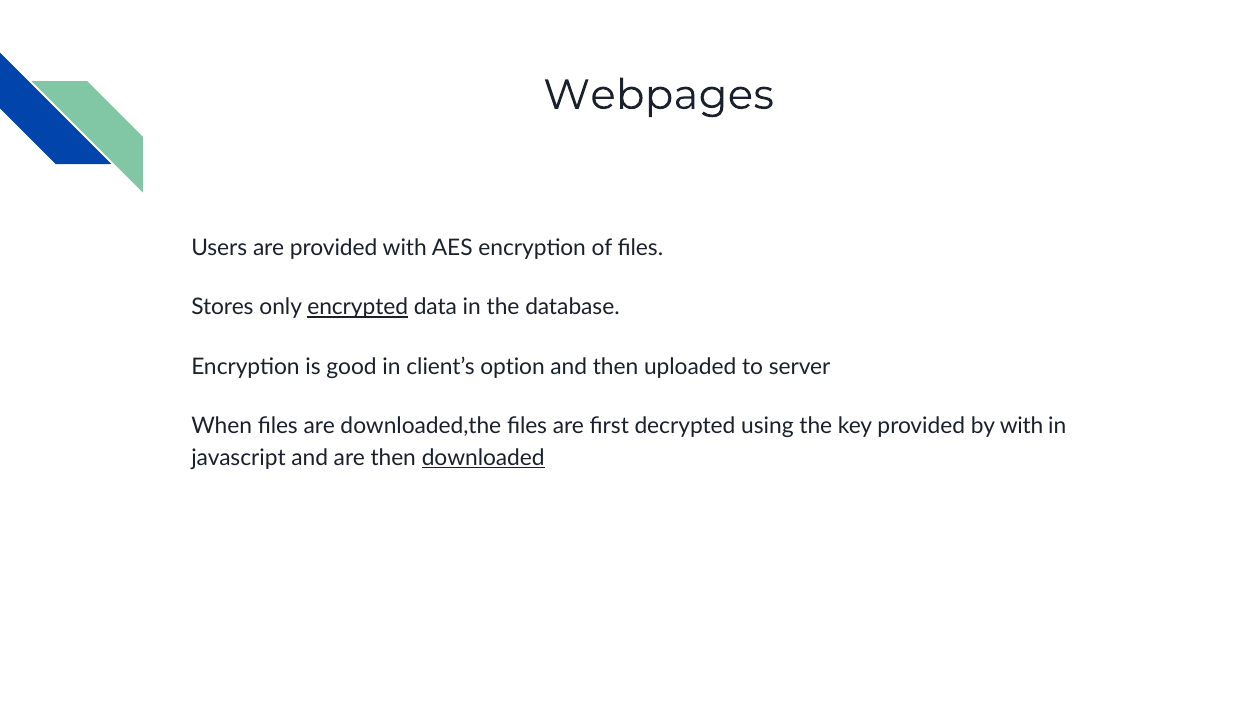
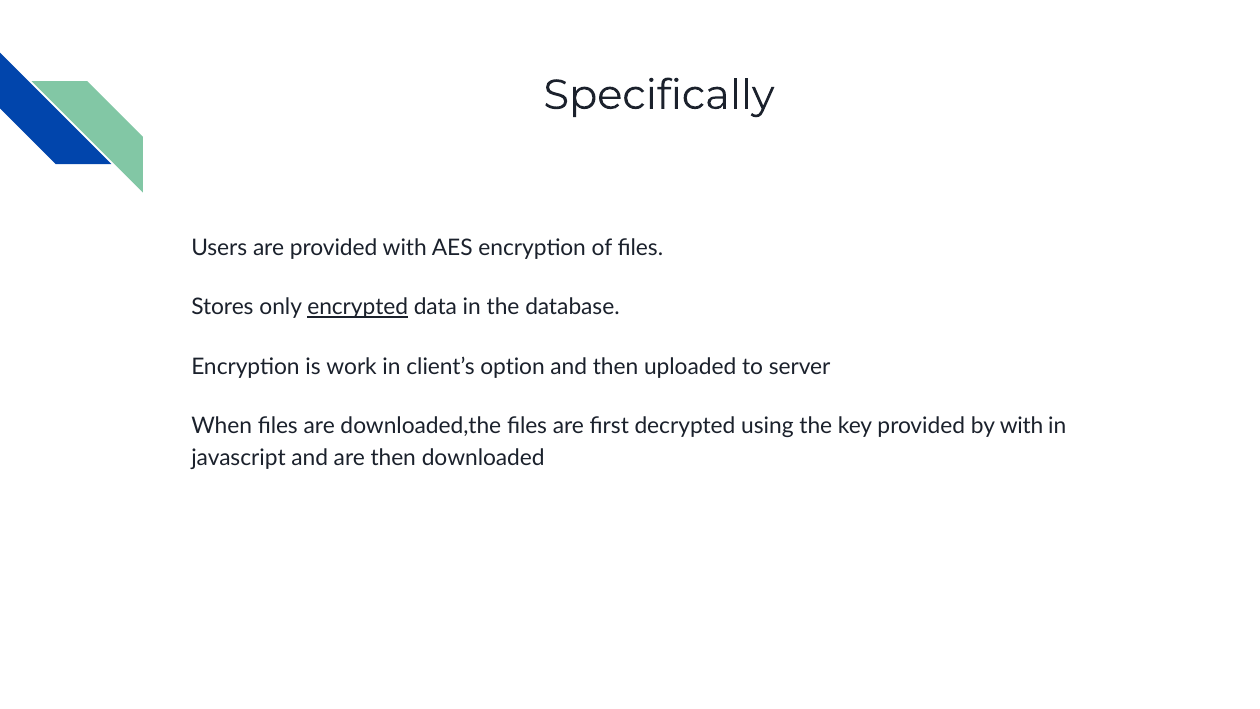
Webpages: Webpages -> Specifically
good: good -> work
downloaded underline: present -> none
